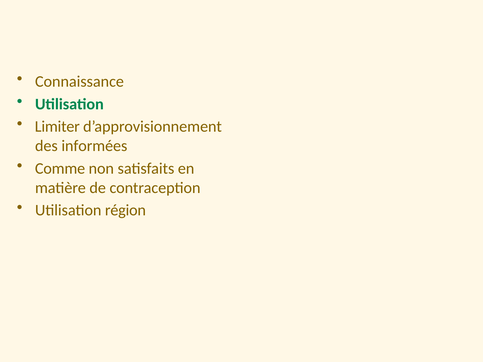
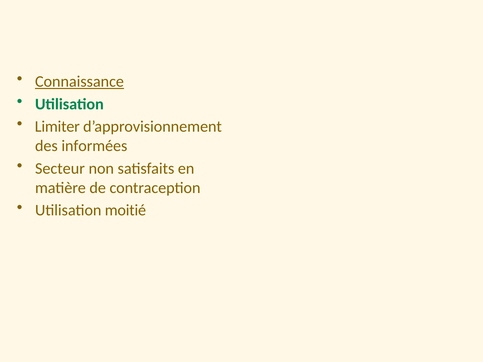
Connaissance underline: none -> present
Comme: Comme -> Secteur
région: région -> moitié
